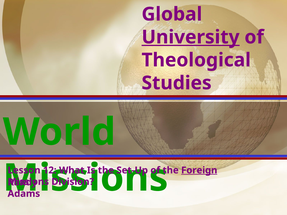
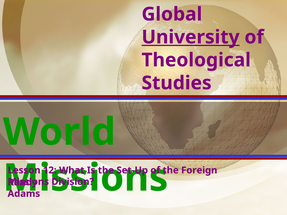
Foreign underline: present -> none
